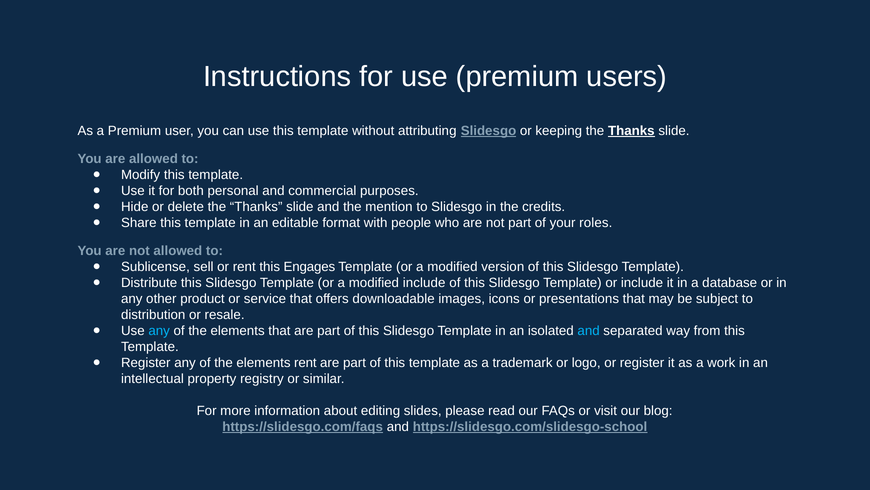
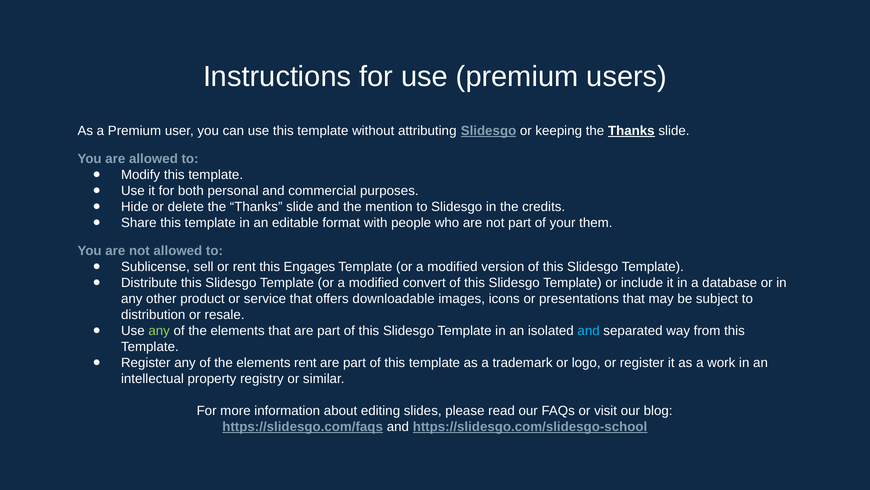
roles: roles -> them
modified include: include -> convert
any at (159, 330) colour: light blue -> light green
